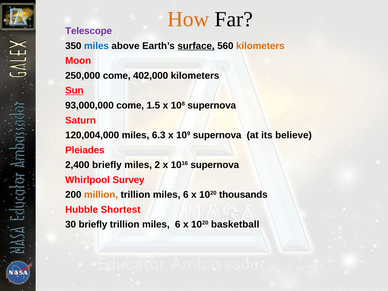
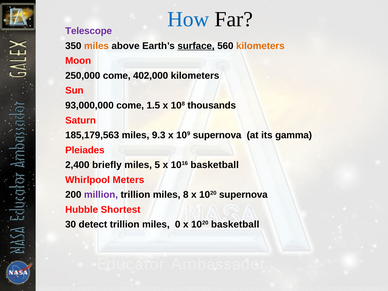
How colour: orange -> blue
miles at (96, 46) colour: blue -> orange
Sun underline: present -> none
108 supernova: supernova -> thousands
120,004,000: 120,004,000 -> 185,179,563
6.3: 6.3 -> 9.3
believe: believe -> gamma
2: 2 -> 5
1016 supernova: supernova -> basketball
Survey: Survey -> Meters
million colour: orange -> purple
6 at (186, 195): 6 -> 8
1020 thousands: thousands -> supernova
30 briefly: briefly -> detect
6 at (178, 224): 6 -> 0
